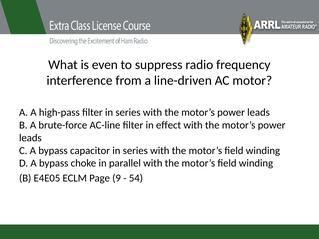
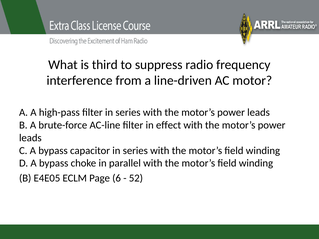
even: even -> third
9: 9 -> 6
54: 54 -> 52
